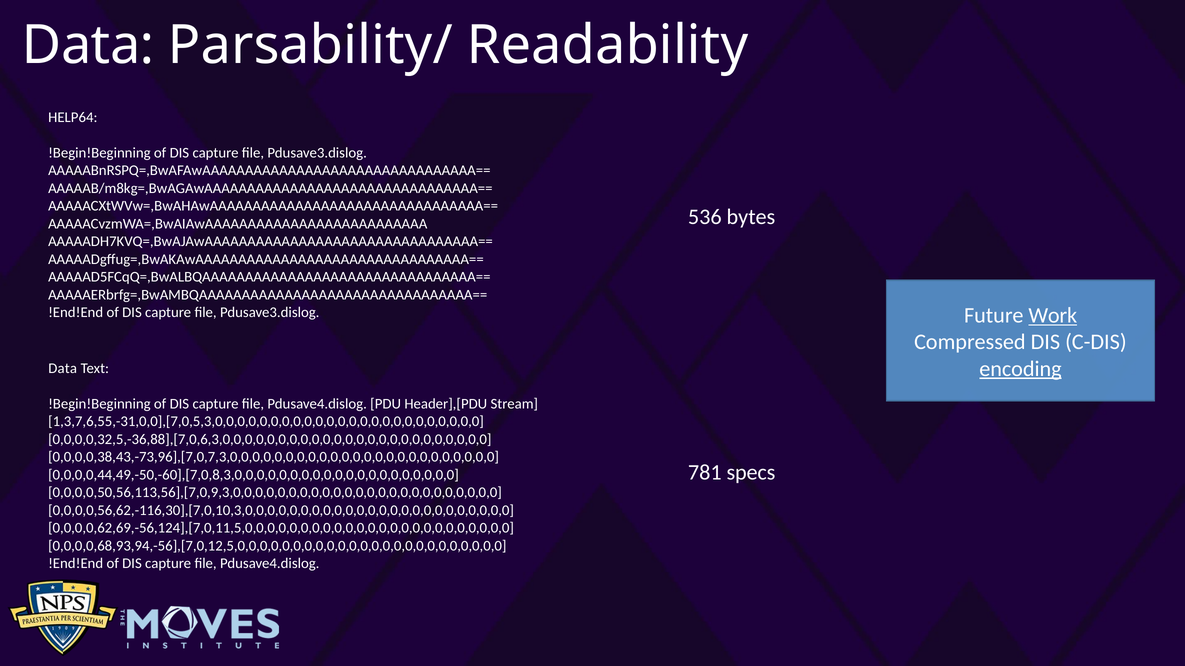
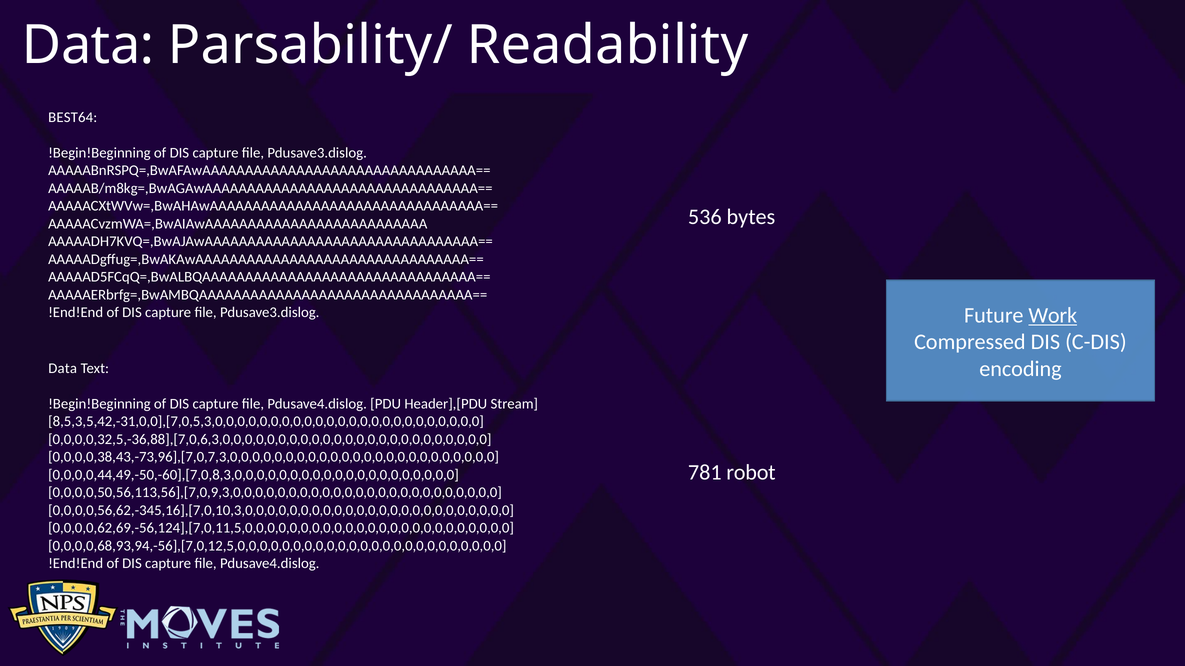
HELP64: HELP64 -> BEST64
encoding underline: present -> none
1,3,7,6,55,-31,0,0],[7,0,5,3,0,0,0,0,0,0,0,0,0,0,0,0,0,0,0,0,0,0,0,0,0,0,0,0: 1,3,7,6,55,-31,0,0],[7,0,5,3,0,0,0,0,0,0,0,0,0,0,0,0,0,0,0,0,0,0,0,0,0,0,0,0 -> 8,5,3,5,42,-31,0,0],[7,0,5,3,0,0,0,0,0,0,0,0,0,0,0,0,0,0,0,0,0,0,0,0,0,0,0,0
specs: specs -> robot
0,0,0,0,56,62,-116,30],[7,0,10,3,0,0,0,0,0,0,0,0,0,0,0,0,0,0,0,0,0,0,0,0,0,0,0,0: 0,0,0,0,56,62,-116,30],[7,0,10,3,0,0,0,0,0,0,0,0,0,0,0,0,0,0,0,0,0,0,0,0,0,0,0,0 -> 0,0,0,0,56,62,-345,16],[7,0,10,3,0,0,0,0,0,0,0,0,0,0,0,0,0,0,0,0,0,0,0,0,0,0,0,0
